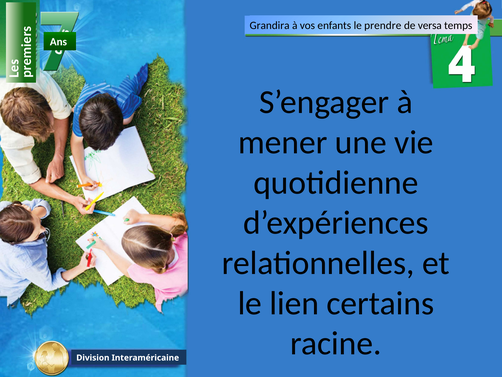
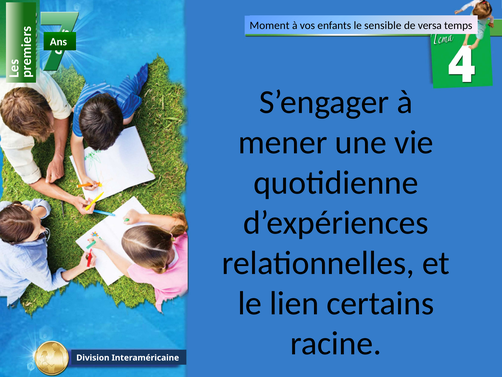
Grandira: Grandira -> Moment
prendre: prendre -> sensible
